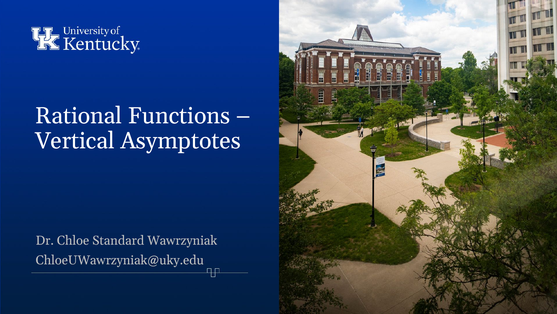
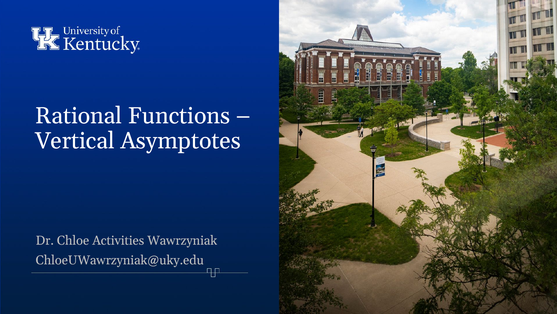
Standard: Standard -> Activities
